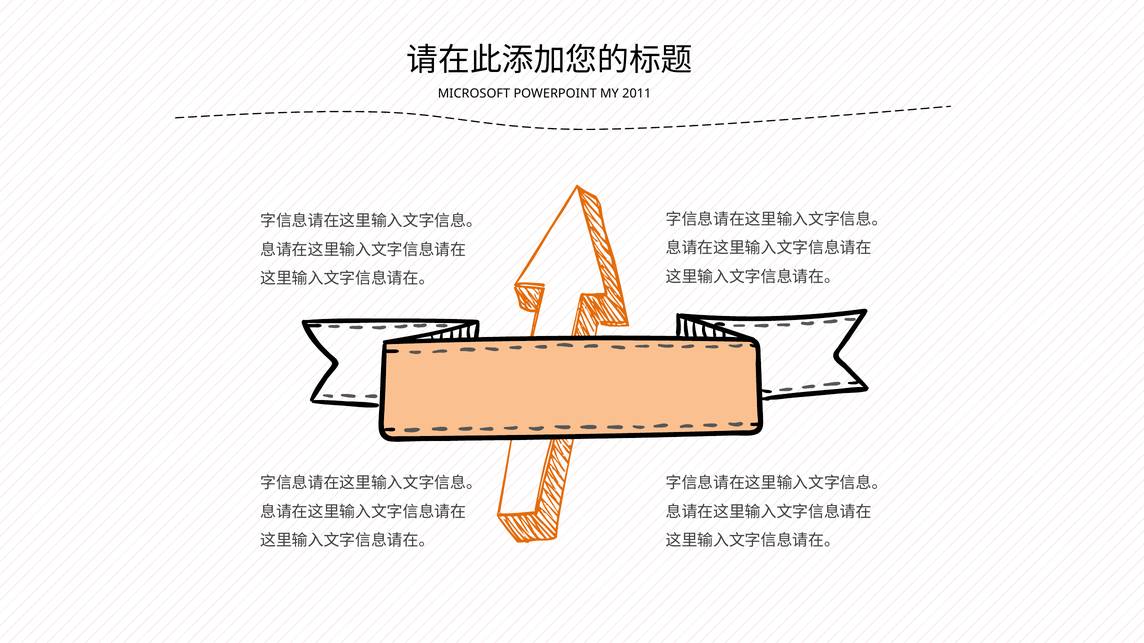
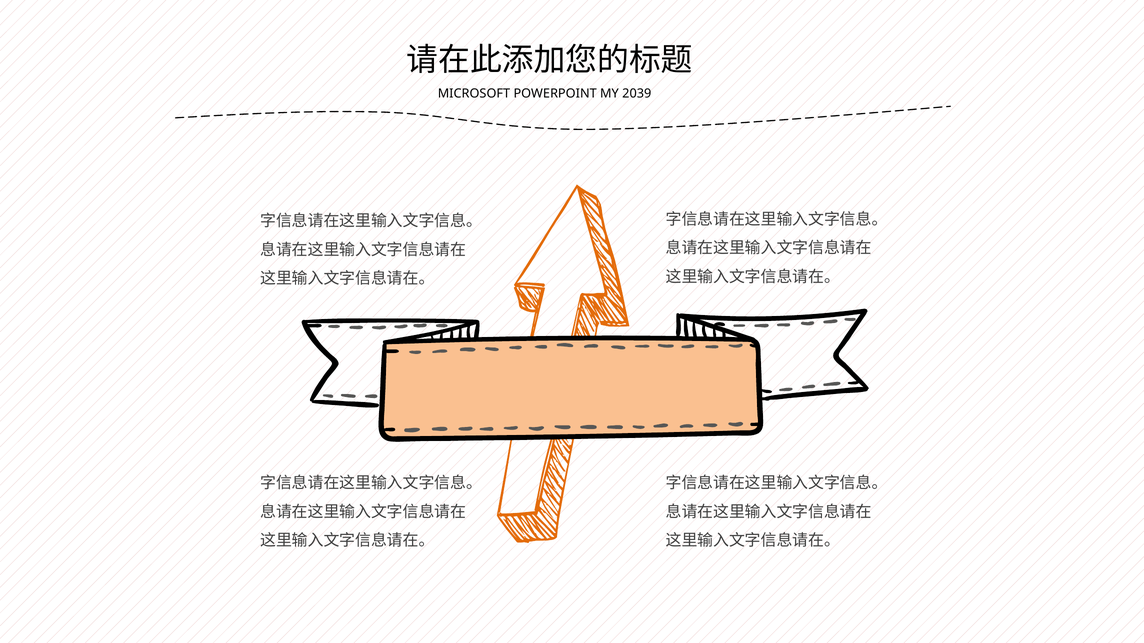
2011: 2011 -> 2039
